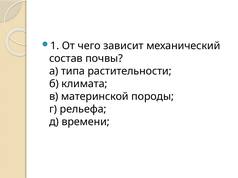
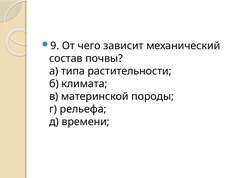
1: 1 -> 9
